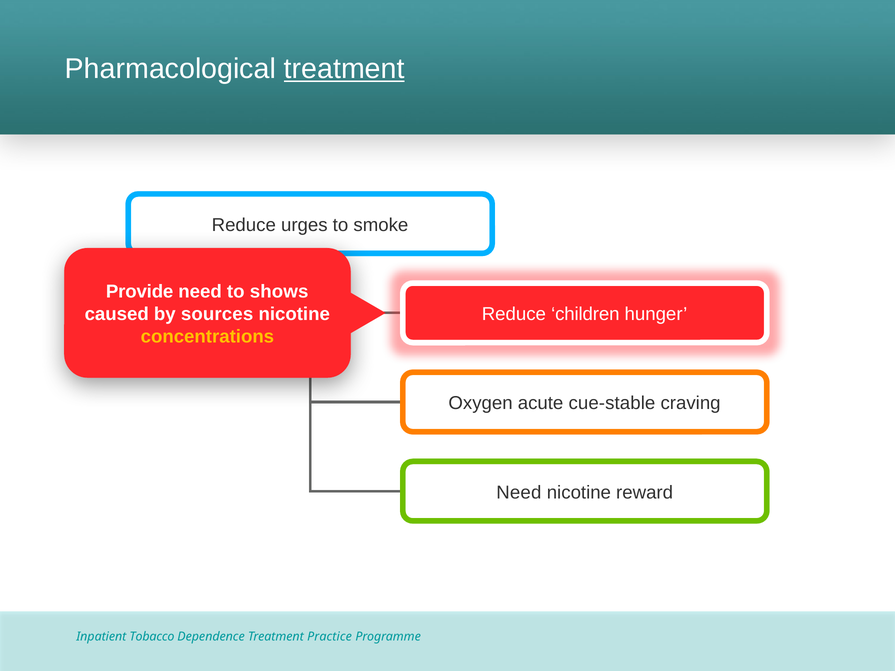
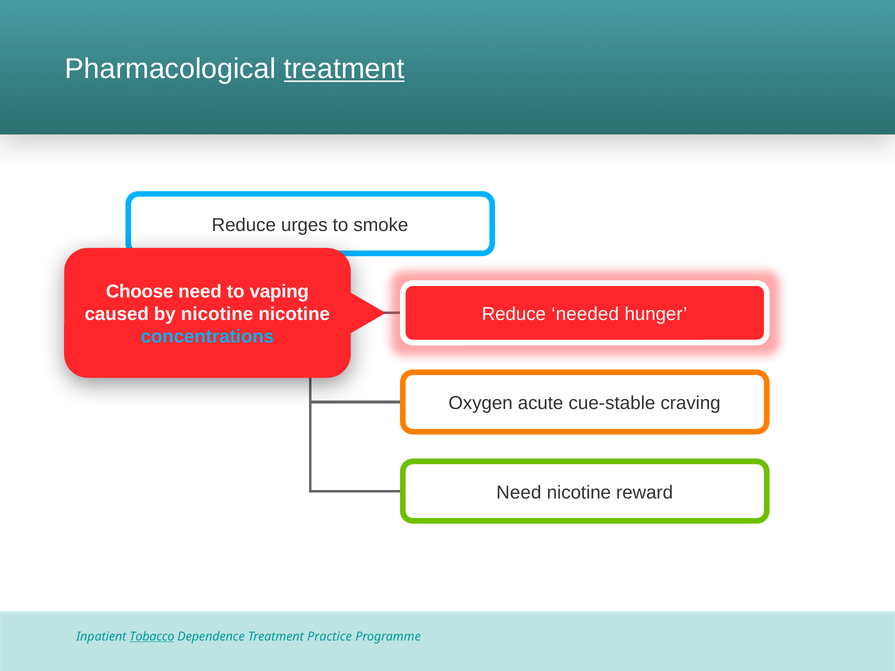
Provide: Provide -> Choose
shows: shows -> vaping
children: children -> needed
by sources: sources -> nicotine
concentrations colour: yellow -> light blue
Tobacco underline: none -> present
